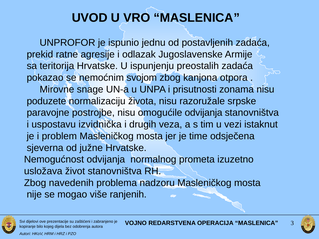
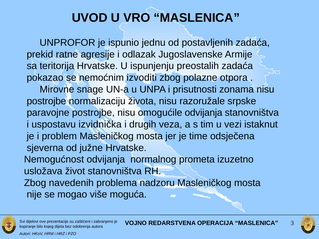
svojom: svojom -> izvoditi
kanjona: kanjona -> polazne
poduzete at (46, 101): poduzete -> postrojbe
ranjenih: ranjenih -> moguća
